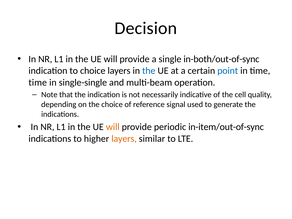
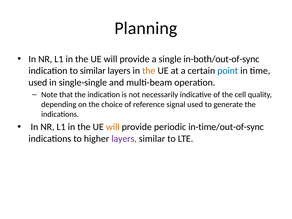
Decision: Decision -> Planning
to choice: choice -> similar
the at (149, 71) colour: blue -> orange
time at (38, 82): time -> used
in-item/out-of-sync: in-item/out-of-sync -> in-time/out-of-sync
layers at (124, 139) colour: orange -> purple
